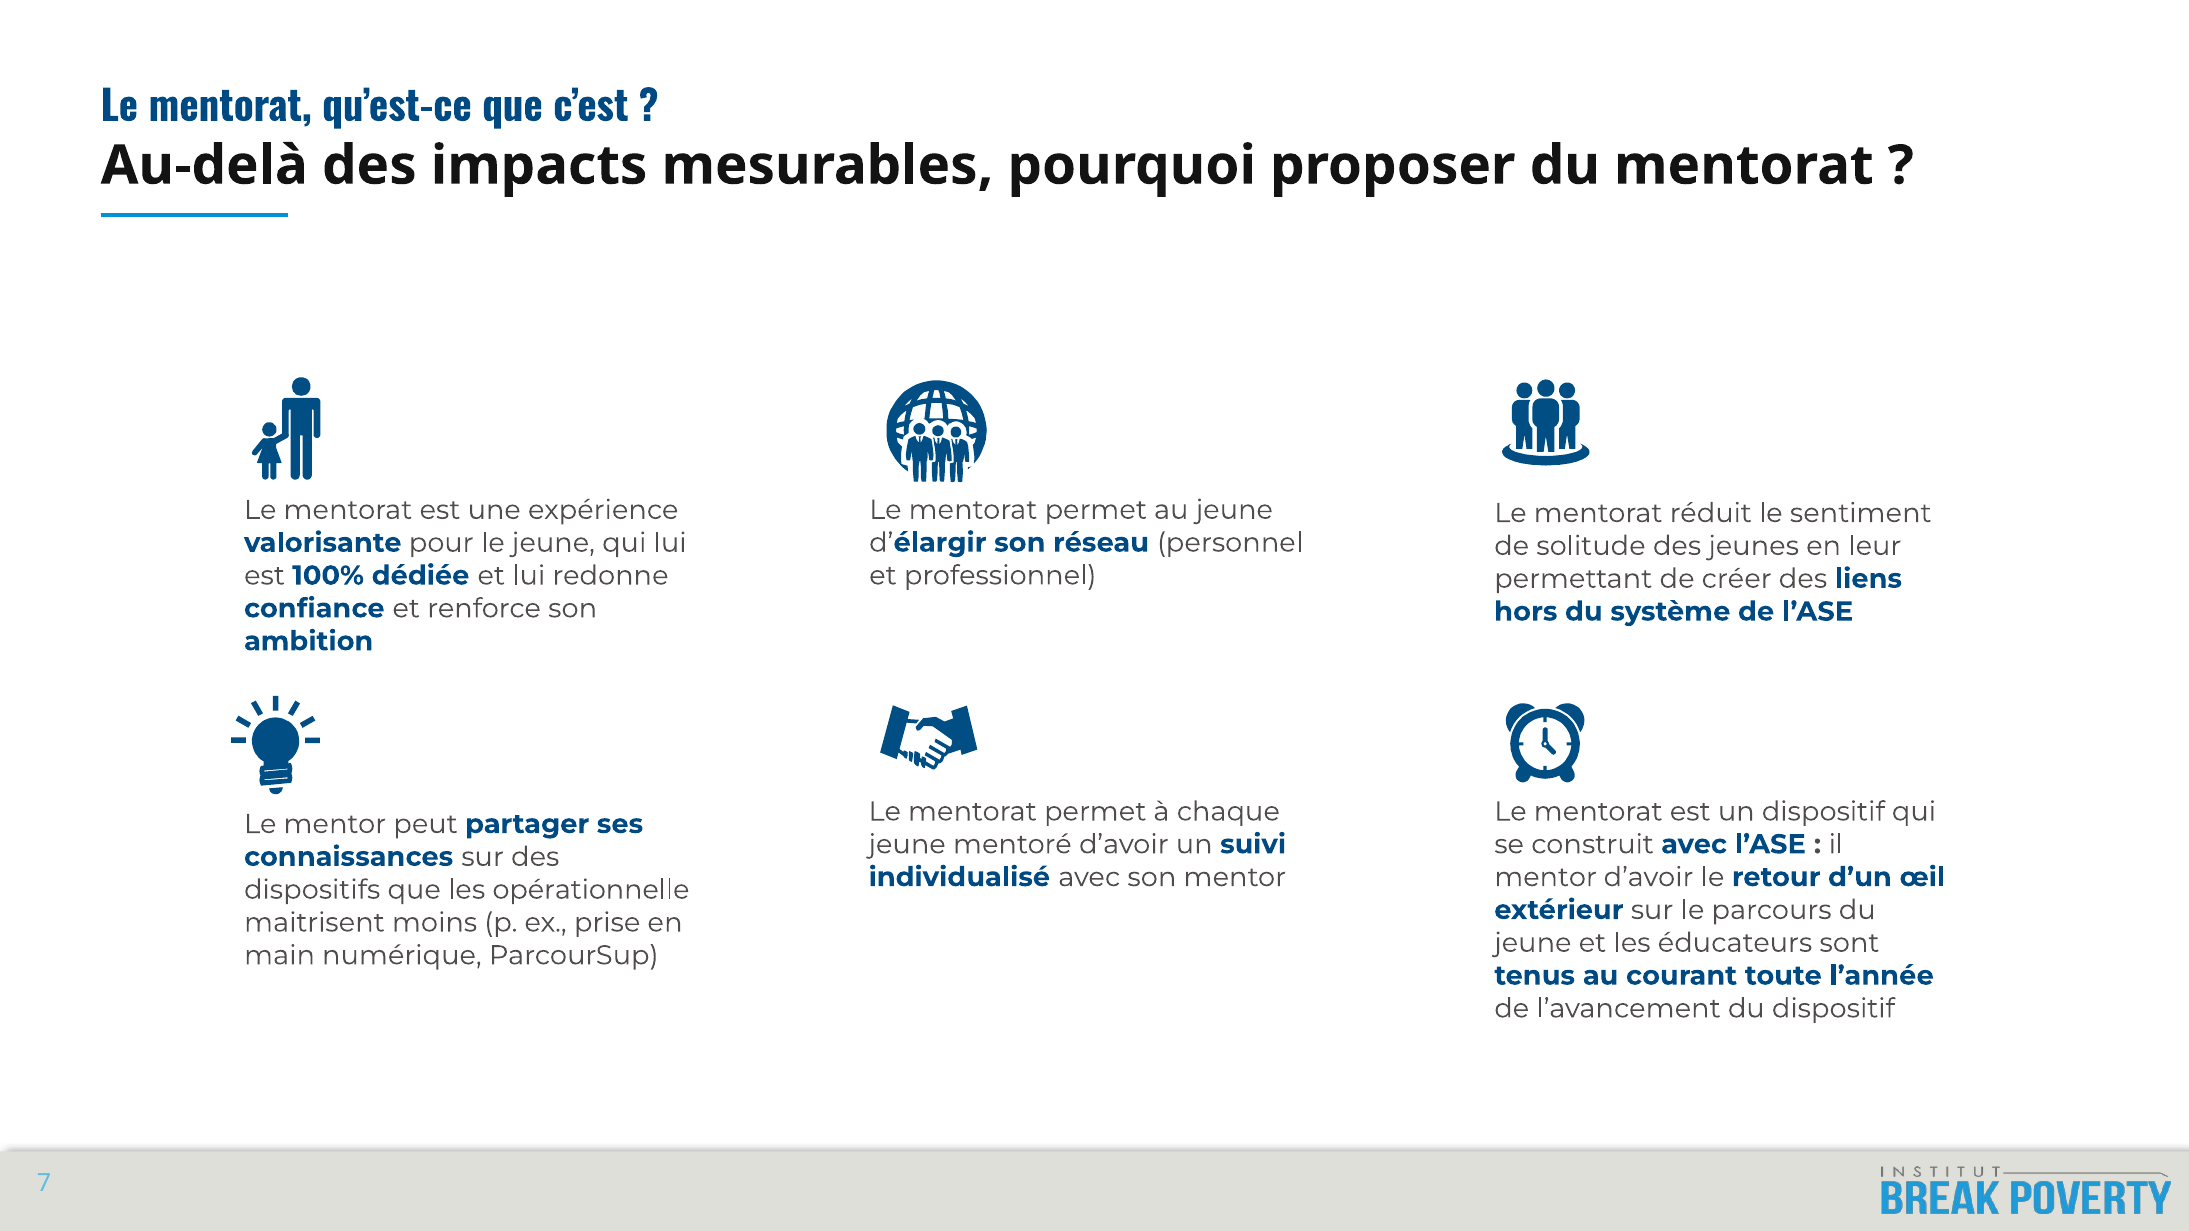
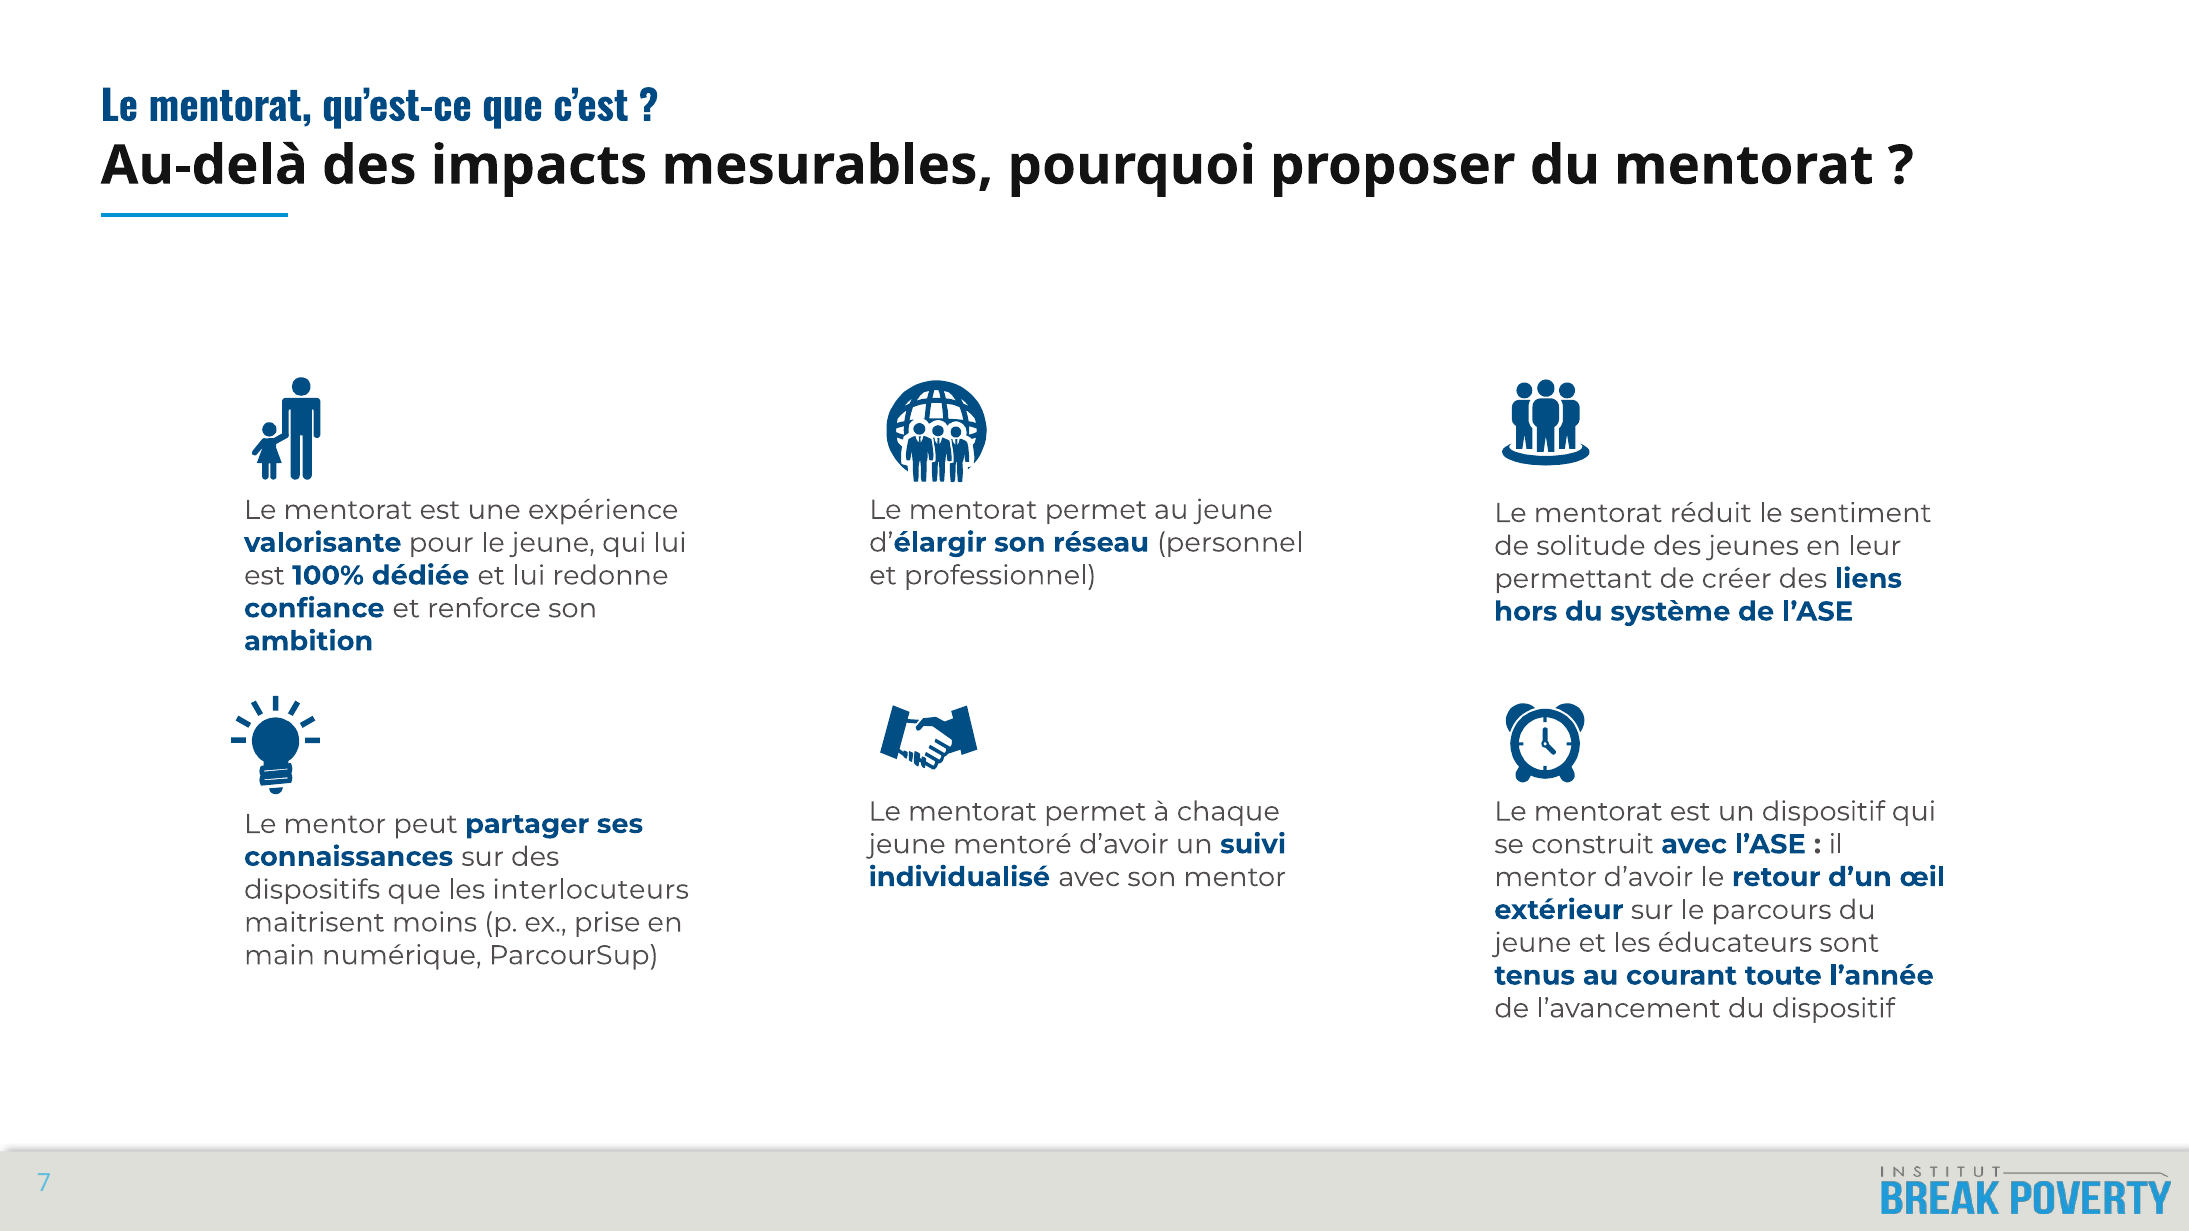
opérationnelle: opérationnelle -> interlocuteurs
